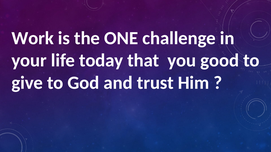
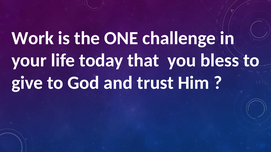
good: good -> bless
